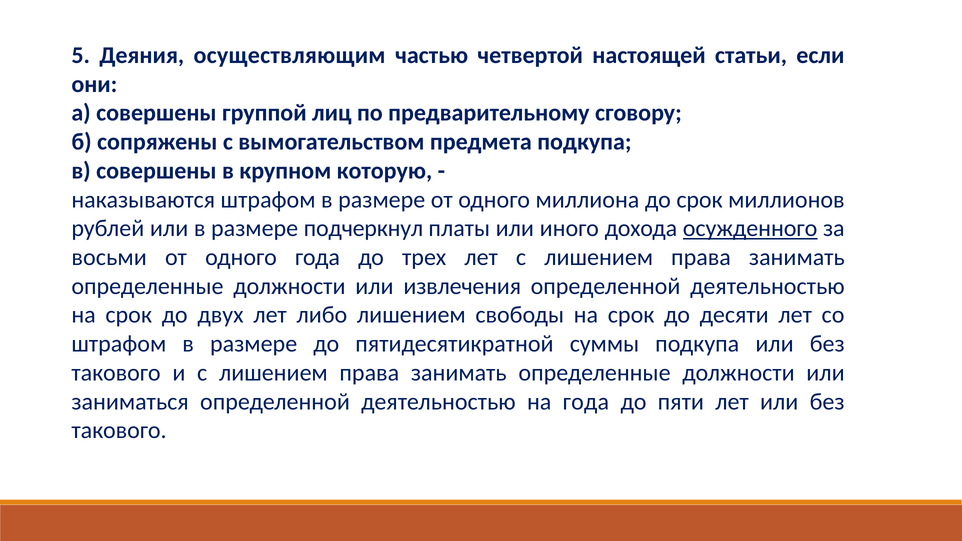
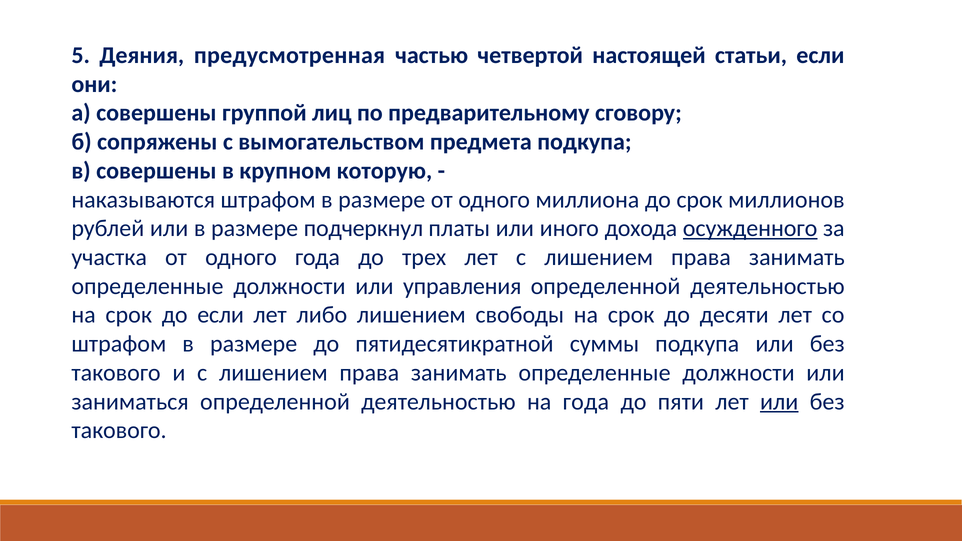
осуществляющим: осуществляющим -> предусмотренная
восьми: восьми -> участка
извлечения: извлечения -> управления
до двух: двух -> если
или at (779, 402) underline: none -> present
